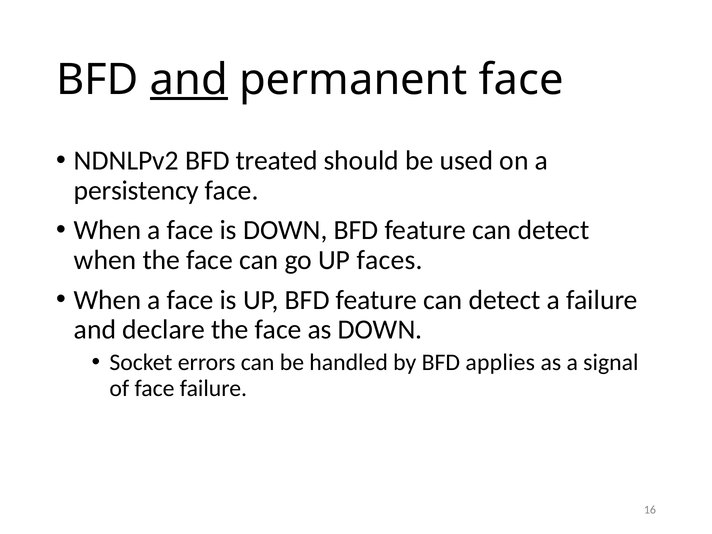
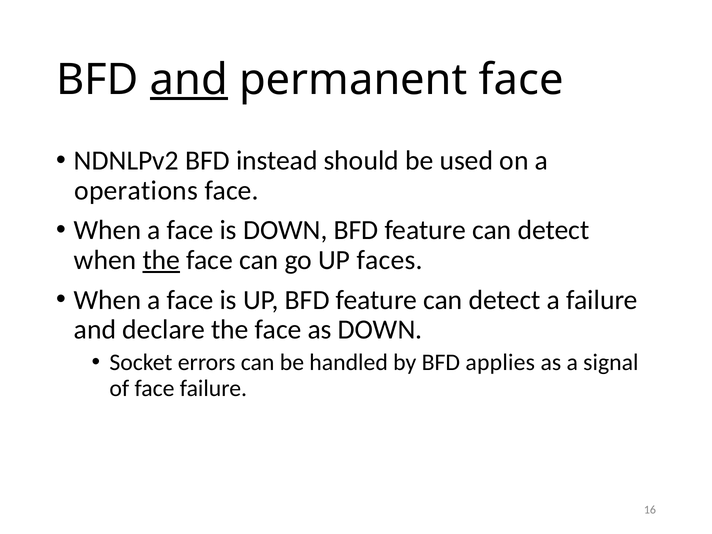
treated: treated -> instead
persistency: persistency -> operations
the at (161, 260) underline: none -> present
